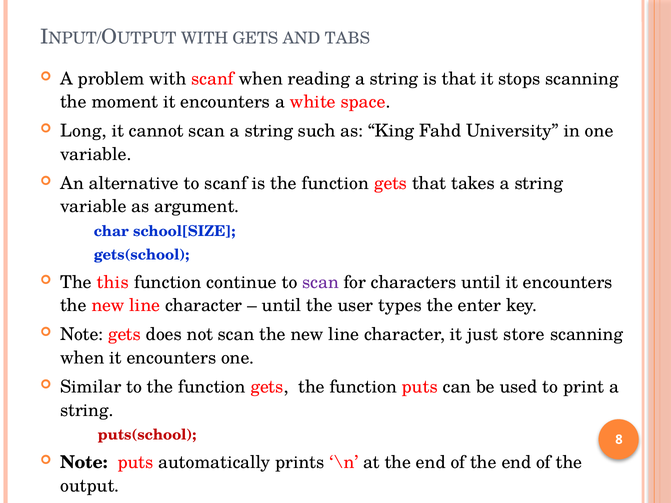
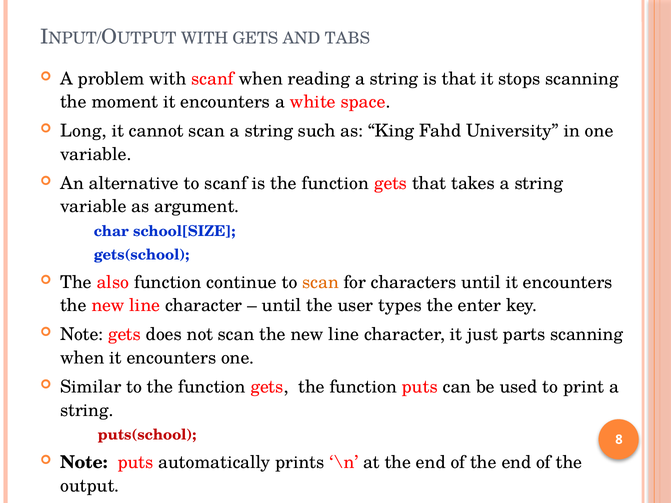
this: this -> also
scan at (321, 282) colour: purple -> orange
store: store -> parts
